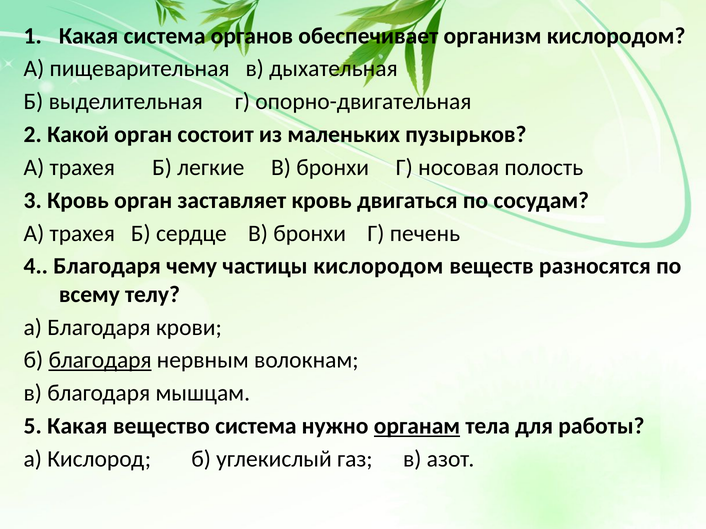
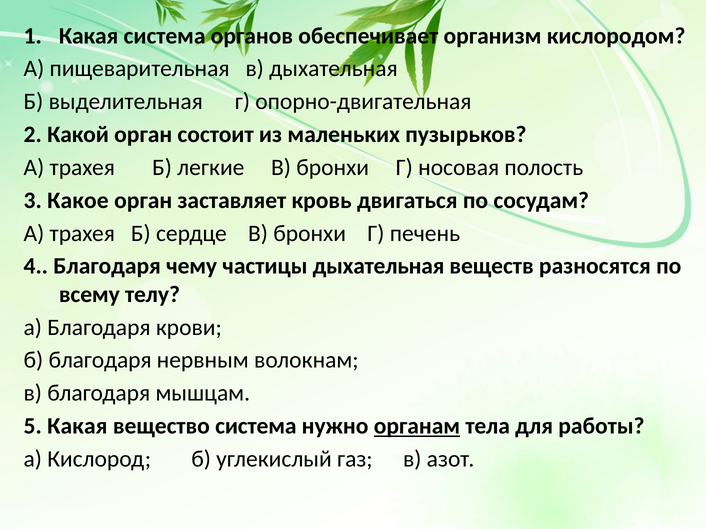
3 Кровь: Кровь -> Какое
частицы кислородом: кислородом -> дыхательная
благодаря at (100, 361) underline: present -> none
